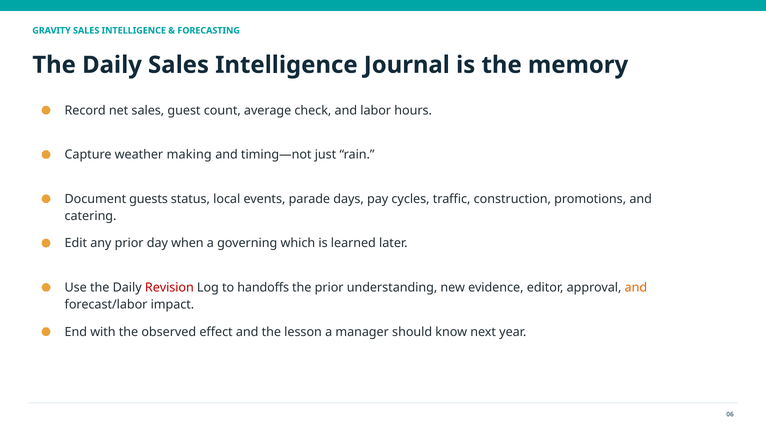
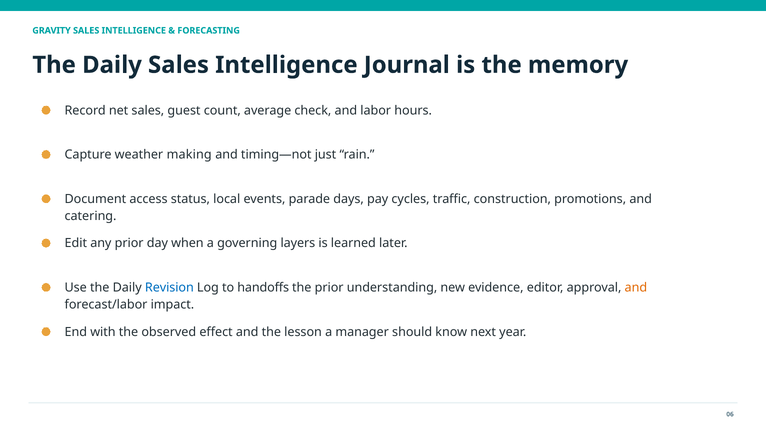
guests: guests -> access
which: which -> layers
Revision colour: red -> blue
